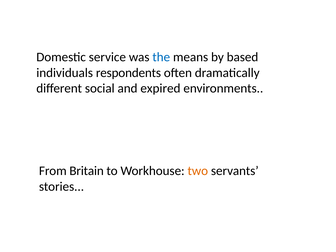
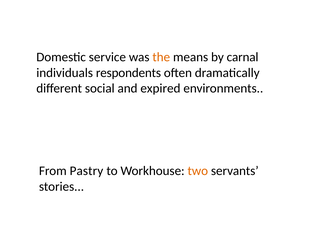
the colour: blue -> orange
based: based -> carnal
Britain: Britain -> Pastry
